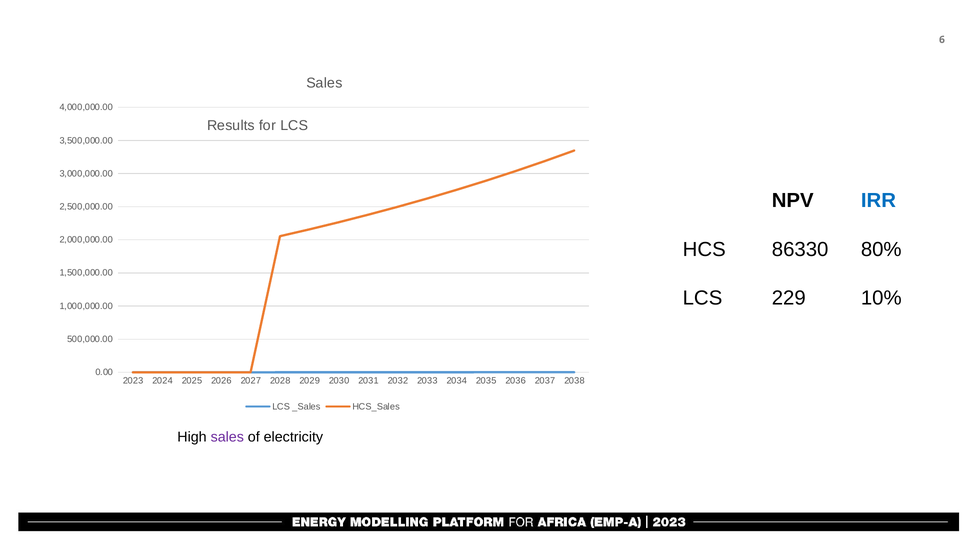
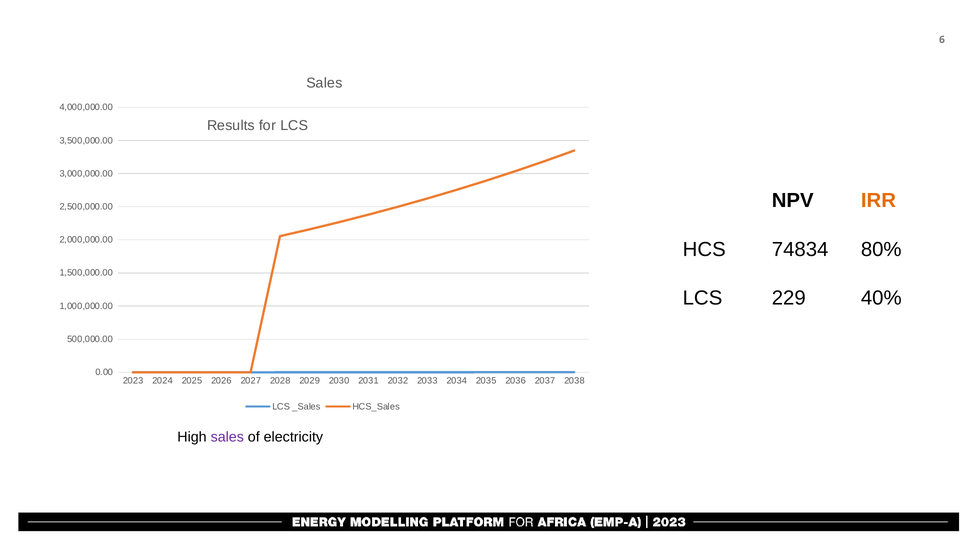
IRR colour: blue -> orange
86330: 86330 -> 74834
10%: 10% -> 40%
